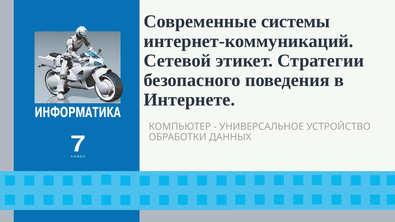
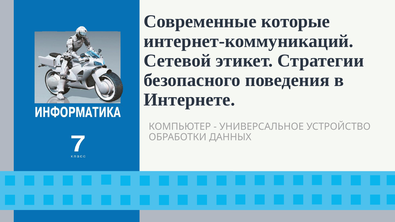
системы: системы -> которые
